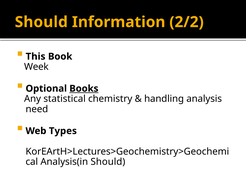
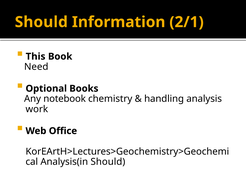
2/2: 2/2 -> 2/1
Week: Week -> Need
Books underline: present -> none
statistical: statistical -> notebook
need: need -> work
Types: Types -> Office
